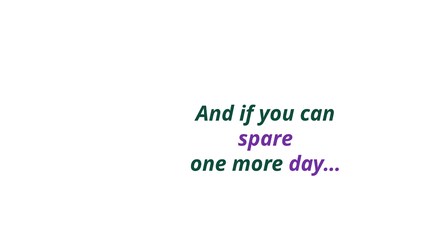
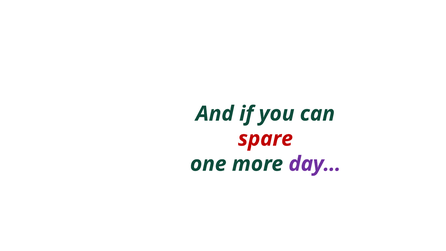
spare colour: purple -> red
